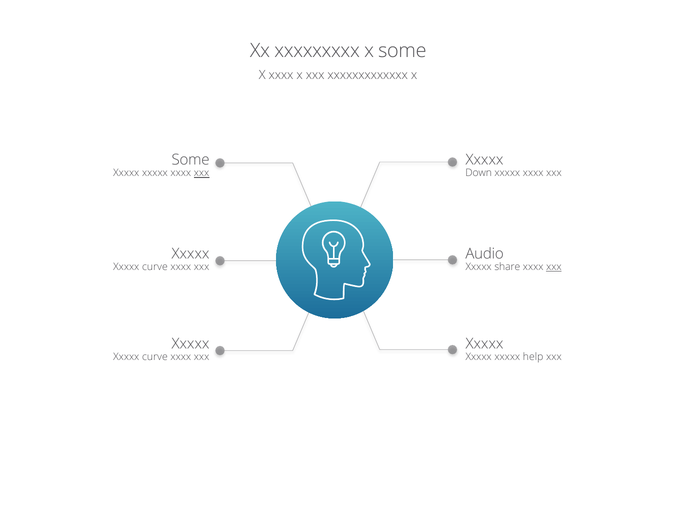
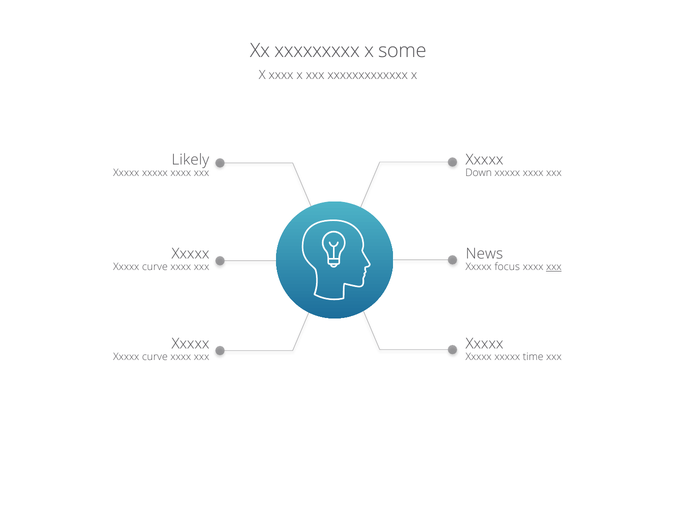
Some at (191, 160): Some -> Likely
xxx at (202, 173) underline: present -> none
Audio: Audio -> News
share: share -> focus
help: help -> time
